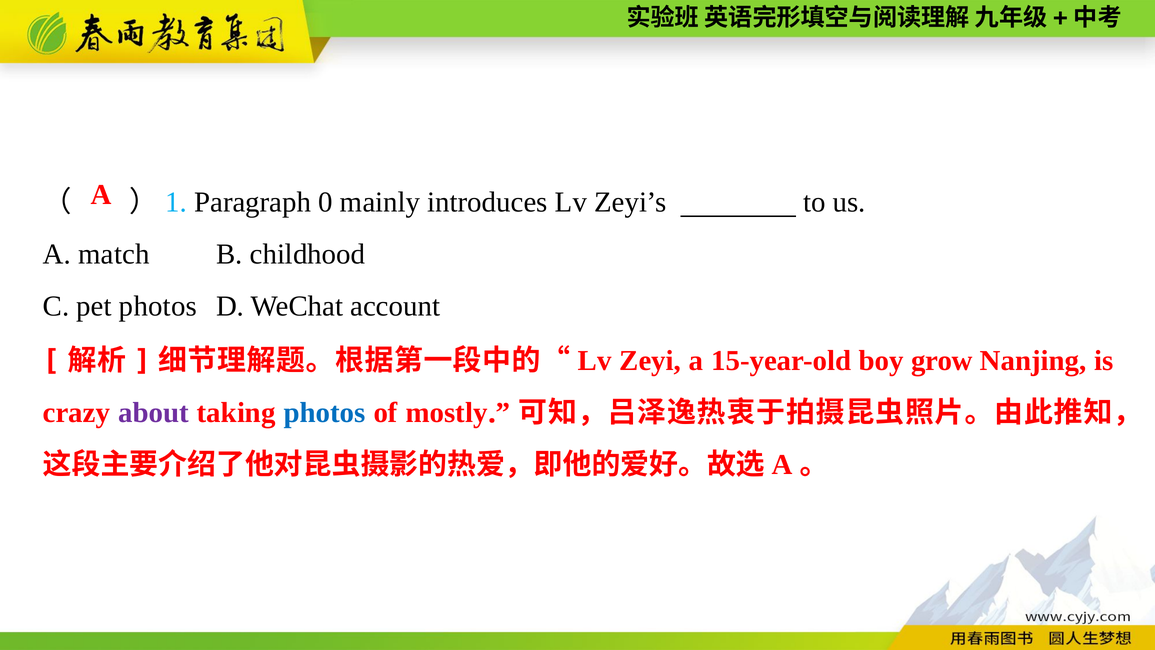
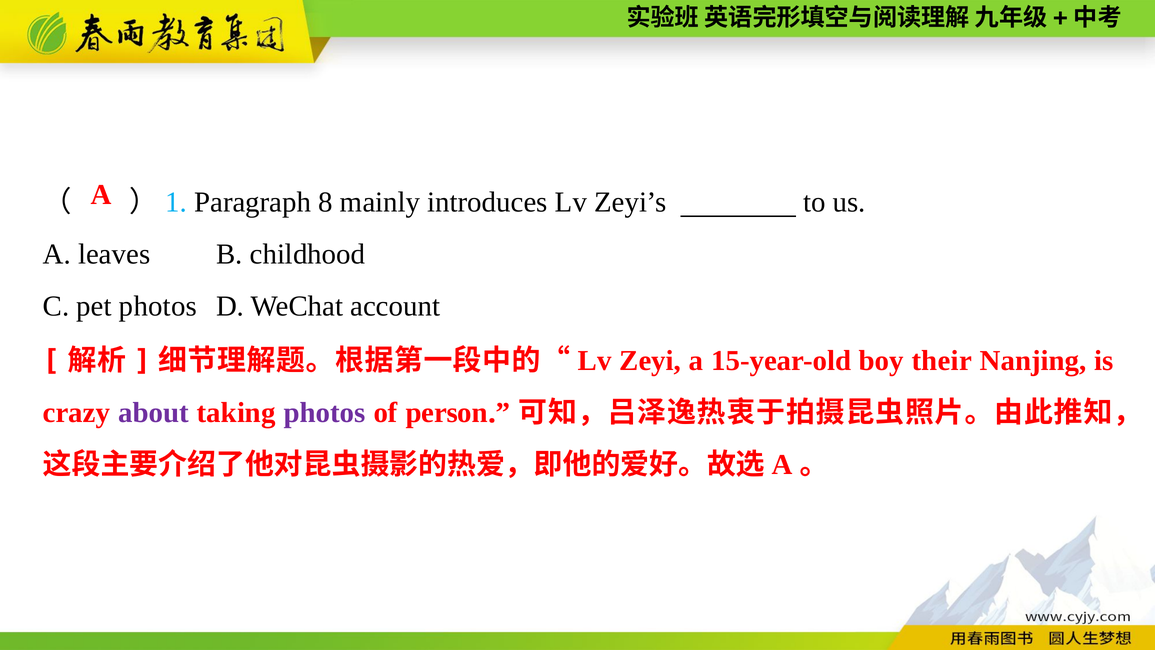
0: 0 -> 8
match: match -> leaves
grow: grow -> their
photos at (325, 413) colour: blue -> purple
mostly: mostly -> person
